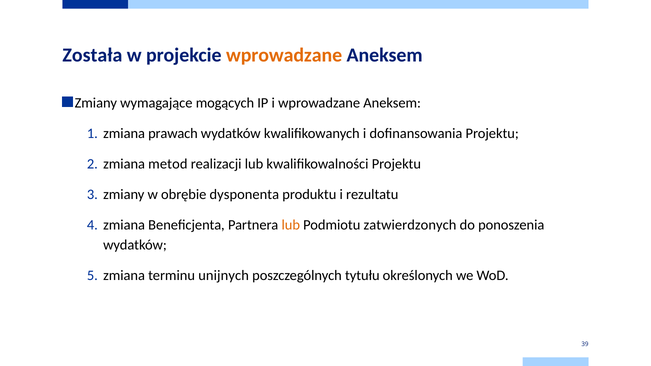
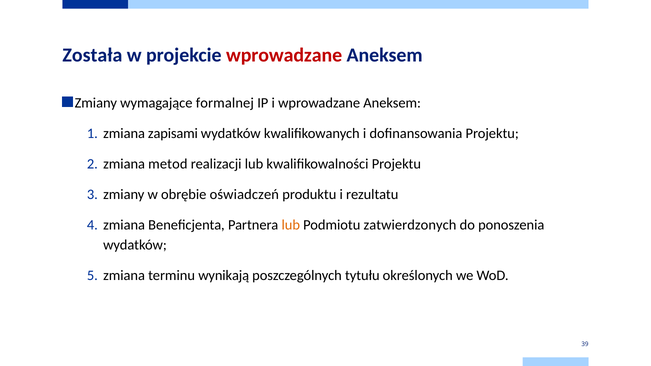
wprowadzane at (284, 55) colour: orange -> red
mogących: mogących -> formalnej
prawach: prawach -> zapisami
dysponenta: dysponenta -> oświadczeń
unijnych: unijnych -> wynikają
